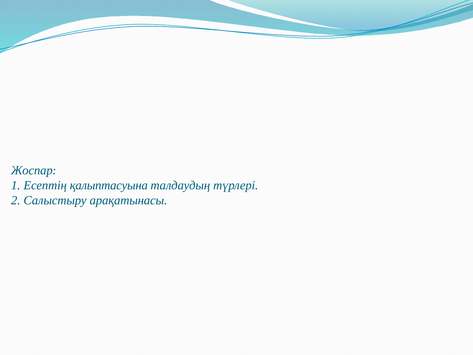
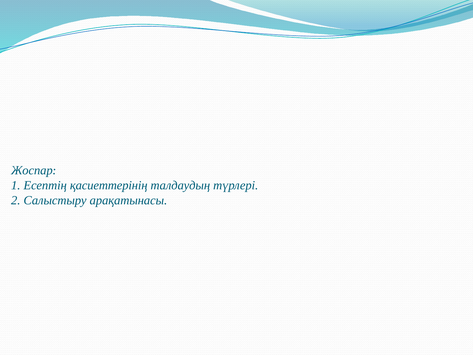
қалыптасуына: қалыптасуына -> қасиеттерінің
